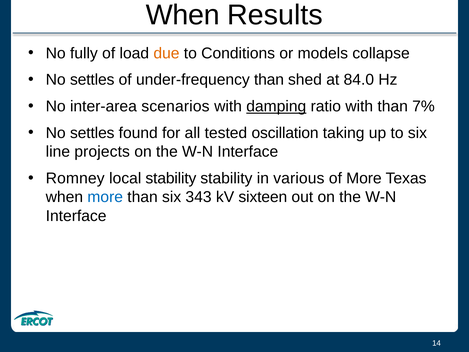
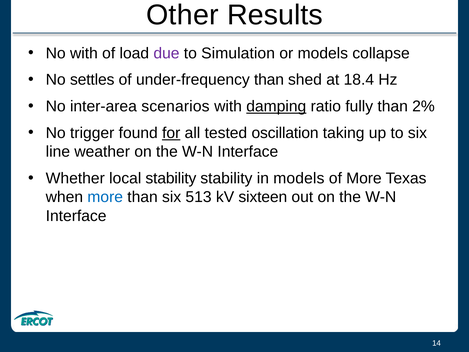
When at (183, 15): When -> Other
No fully: fully -> with
due colour: orange -> purple
Conditions: Conditions -> Simulation
84.0: 84.0 -> 18.4
ratio with: with -> fully
7%: 7% -> 2%
settles at (92, 133): settles -> trigger
for underline: none -> present
projects: projects -> weather
Romney: Romney -> Whether
in various: various -> models
343: 343 -> 513
